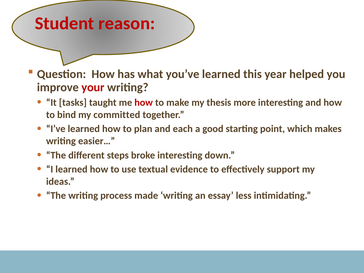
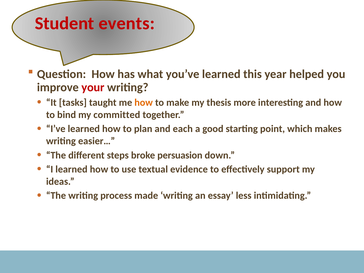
reason: reason -> events
how at (144, 103) colour: red -> orange
broke interesting: interesting -> persuasion
